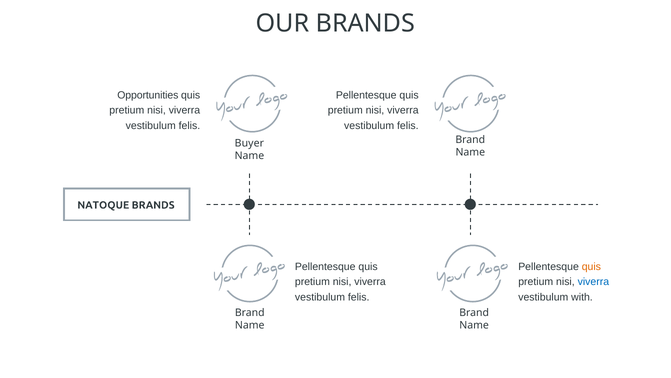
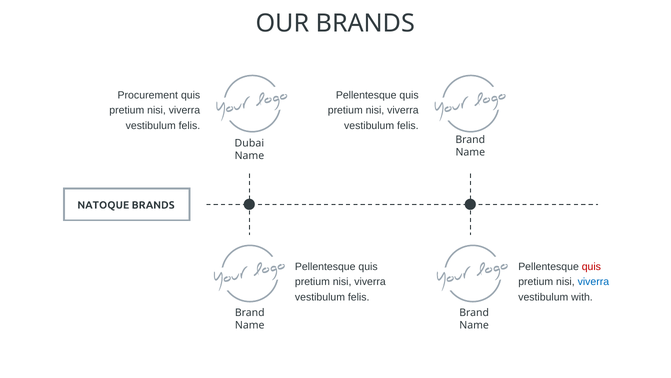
Opportunities: Opportunities -> Procurement
Buyer: Buyer -> Dubai
quis at (591, 266) colour: orange -> red
